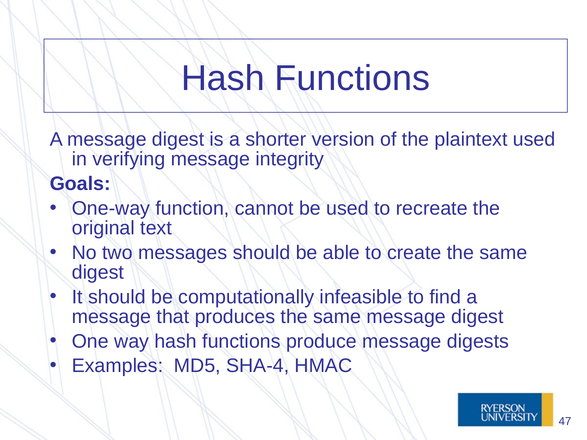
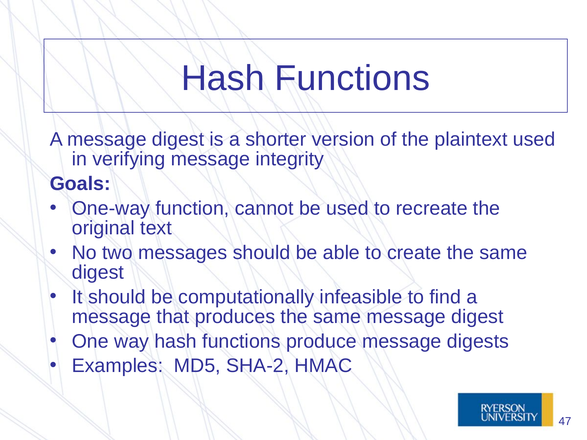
SHA-4: SHA-4 -> SHA-2
